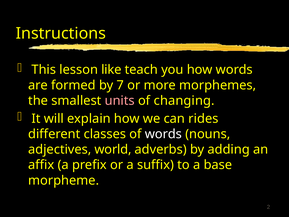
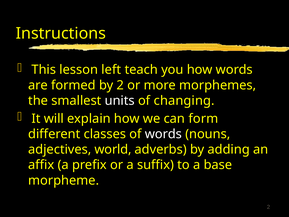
like: like -> left
by 7: 7 -> 2
units colour: pink -> white
rides: rides -> form
